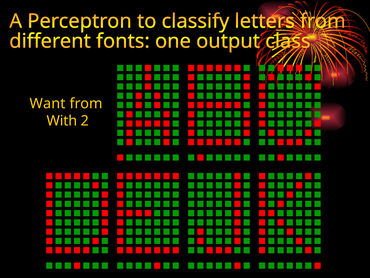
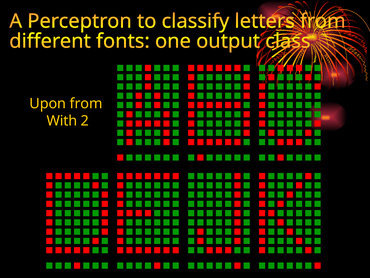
Want: Want -> Upon
